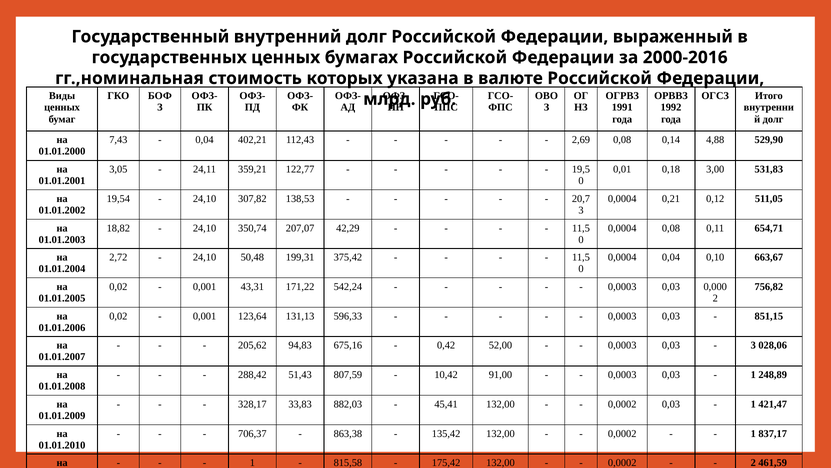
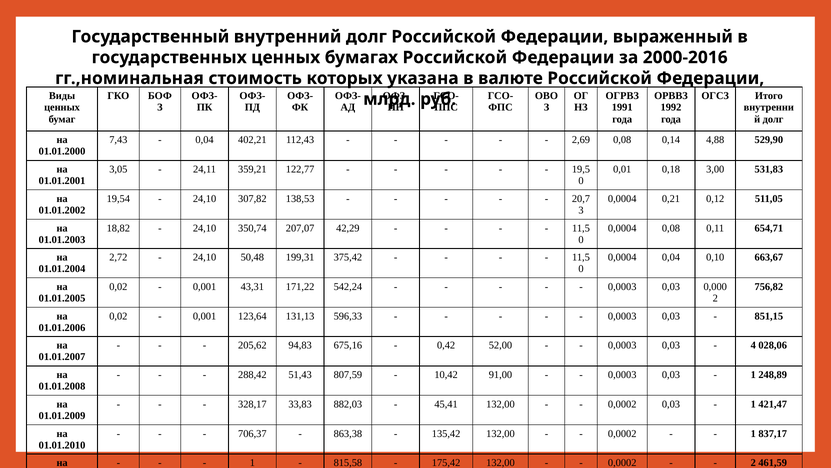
3 at (753, 345): 3 -> 4
